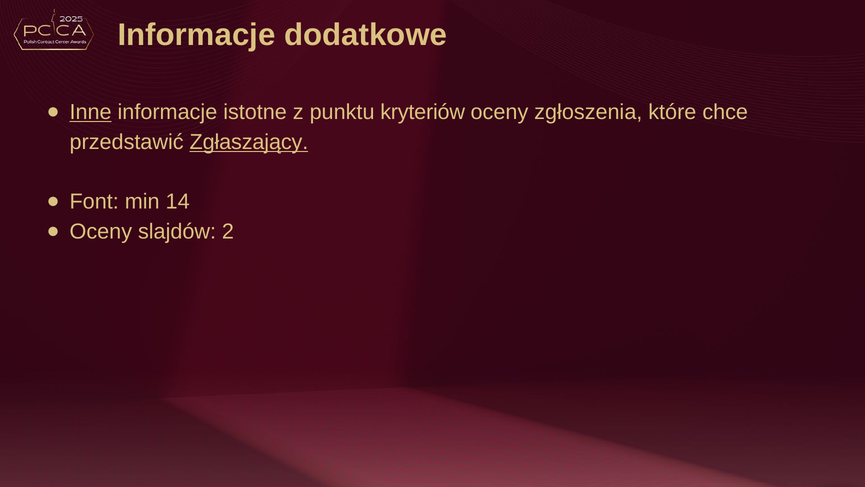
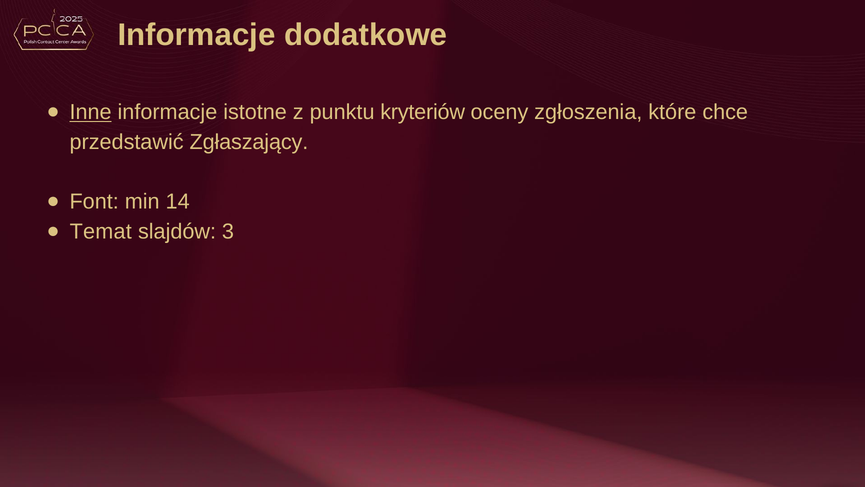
Zgłaszający underline: present -> none
Oceny at (101, 231): Oceny -> Temat
2: 2 -> 3
